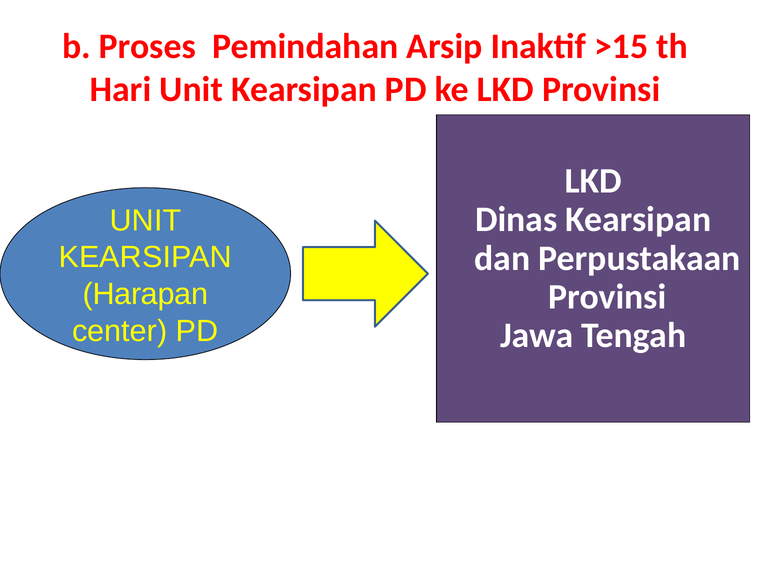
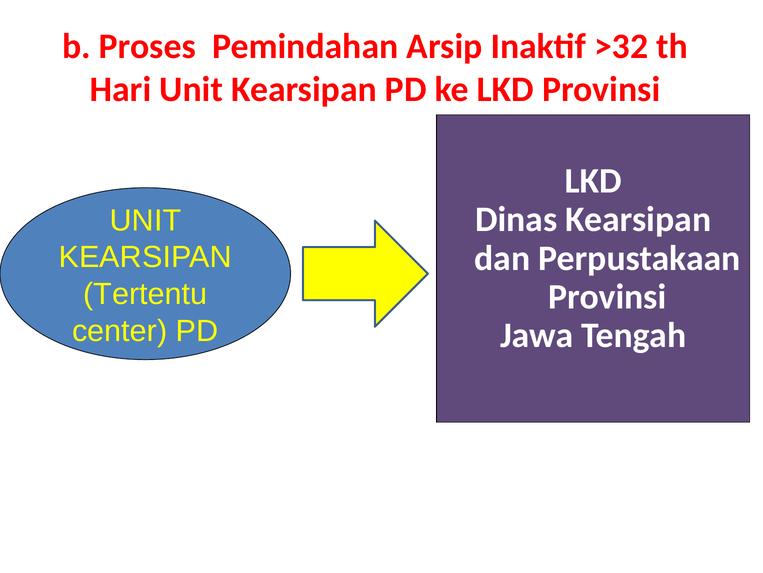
>15: >15 -> >32
Harapan: Harapan -> Tertentu
